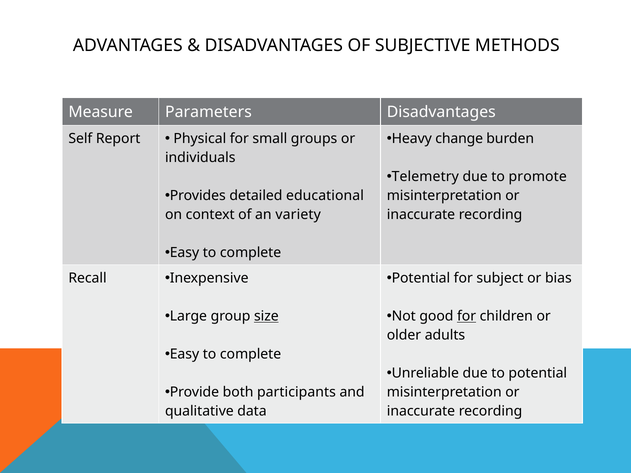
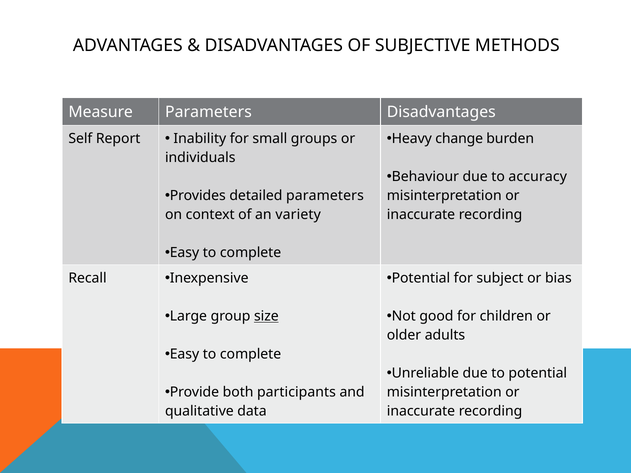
Physical: Physical -> Inability
Telemetry: Telemetry -> Behaviour
promote: promote -> accuracy
detailed educational: educational -> parameters
for at (467, 316) underline: present -> none
